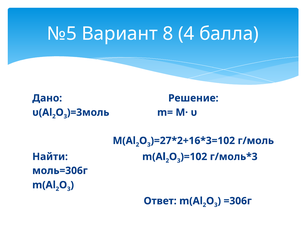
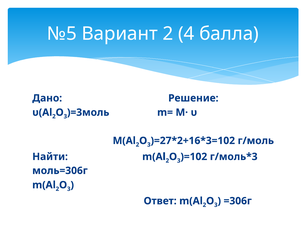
Вариант 8: 8 -> 2
